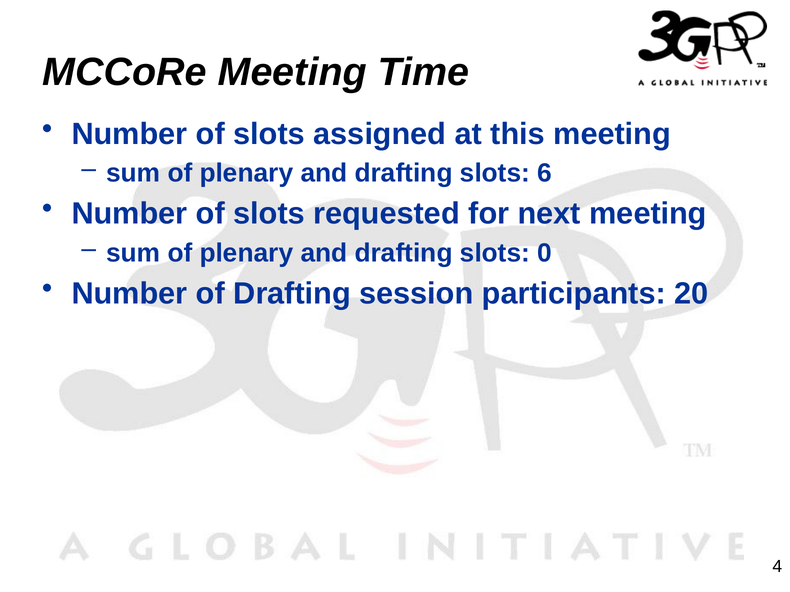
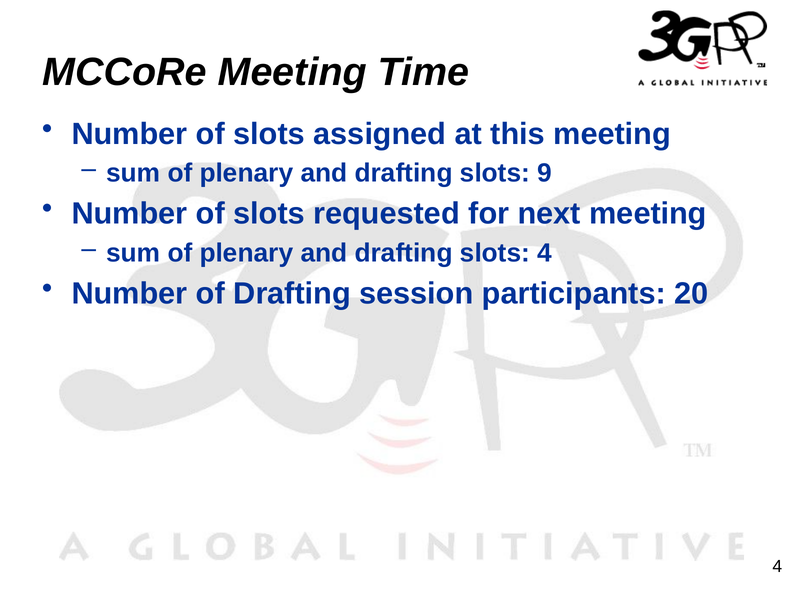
6: 6 -> 9
slots 0: 0 -> 4
